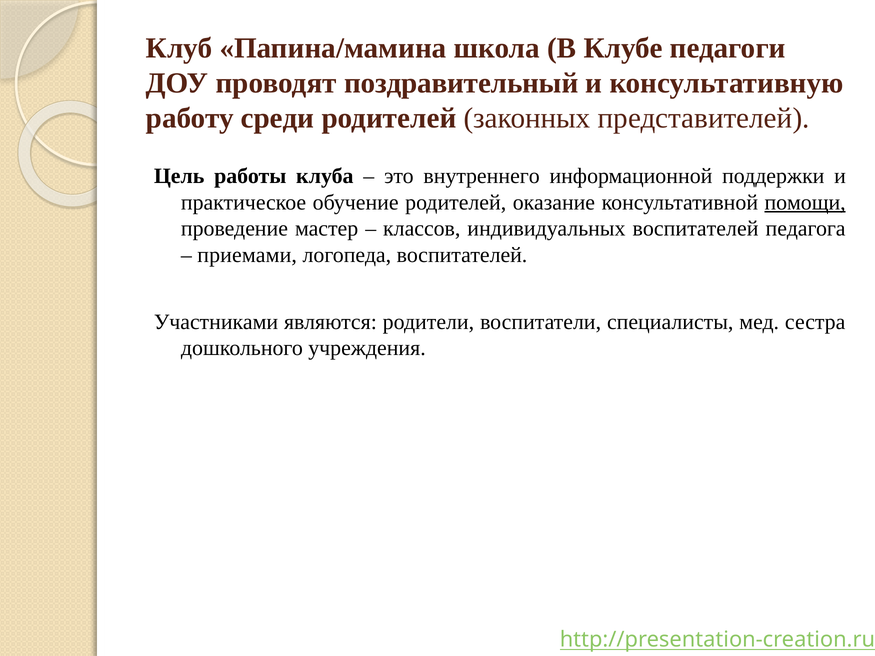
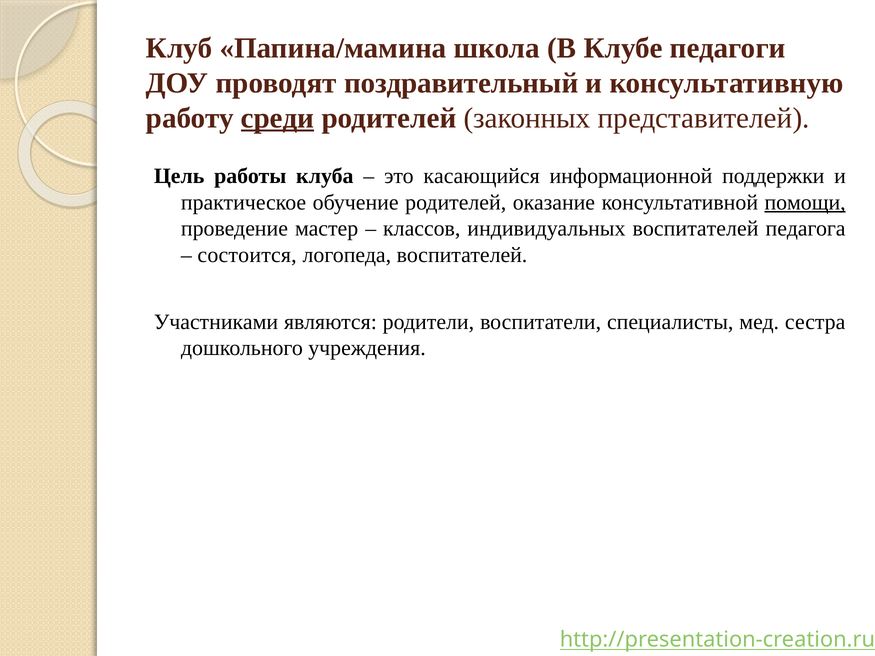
среди underline: none -> present
внутреннего: внутреннего -> касающийся
приемами: приемами -> состоится
